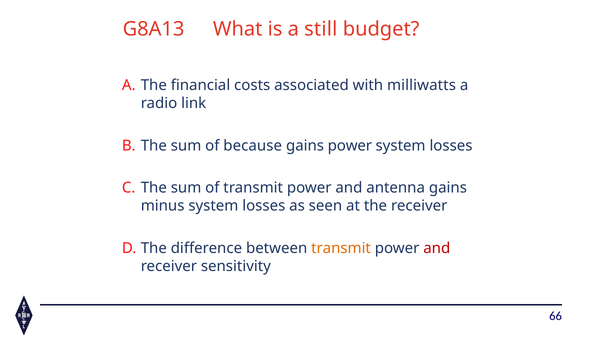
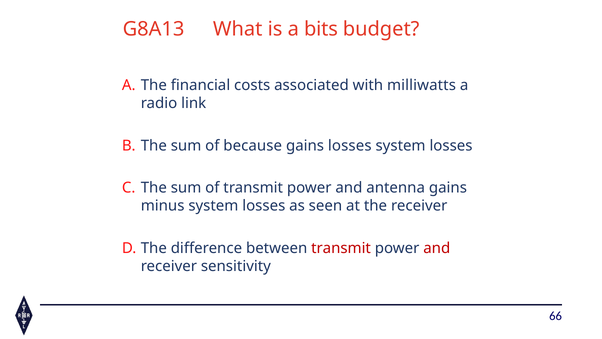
still: still -> bits
gains power: power -> losses
transmit at (341, 248) colour: orange -> red
